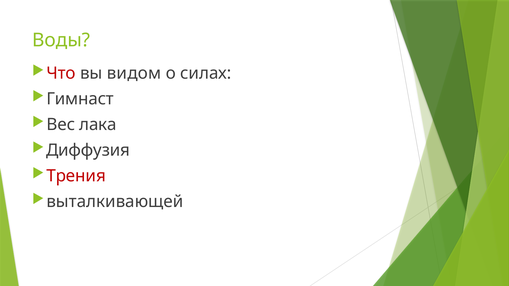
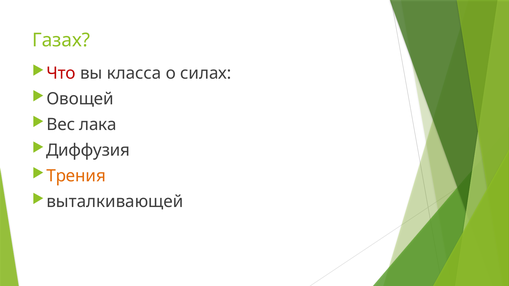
Воды: Воды -> Газах
видом: видом -> класса
Гимнаст: Гимнаст -> Овощей
Трения colour: red -> orange
